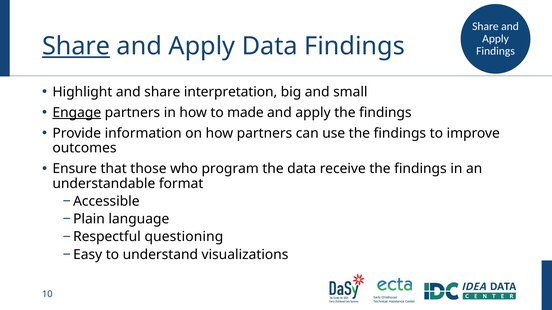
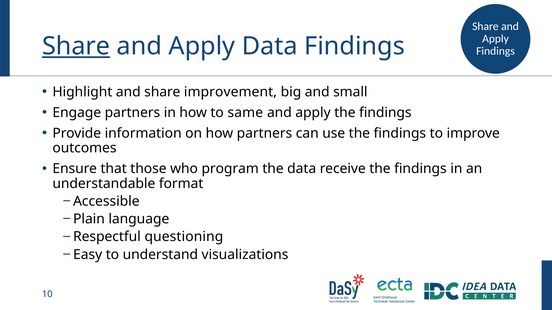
interpretation: interpretation -> improvement
Engage underline: present -> none
made: made -> same
